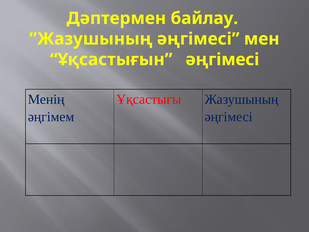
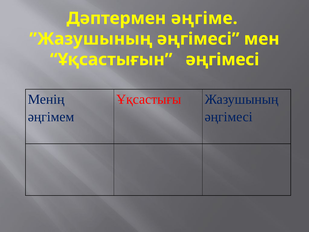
байлау: байлау -> әңгіме
